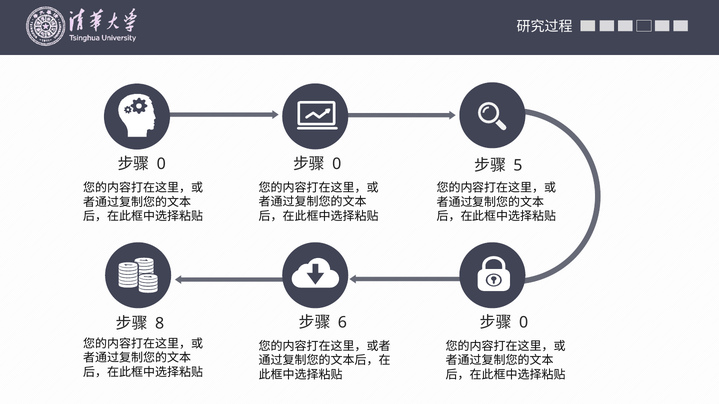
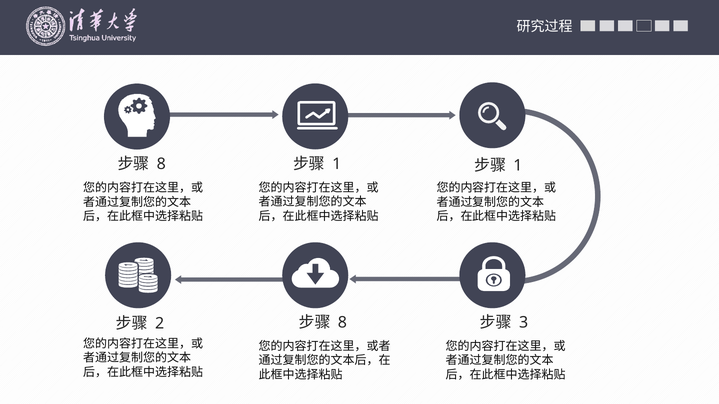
0 at (161, 164): 0 -> 8
0 at (337, 164): 0 -> 1
5 at (518, 166): 5 -> 1
6 at (342, 323): 6 -> 8
0 at (524, 323): 0 -> 3
8: 8 -> 2
